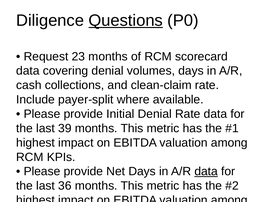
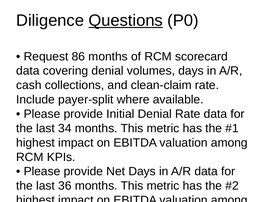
23: 23 -> 86
39: 39 -> 34
data at (206, 172) underline: present -> none
